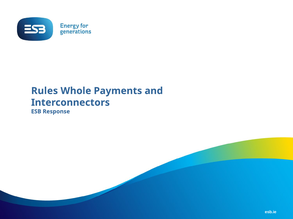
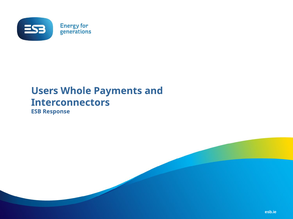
Rules: Rules -> Users
